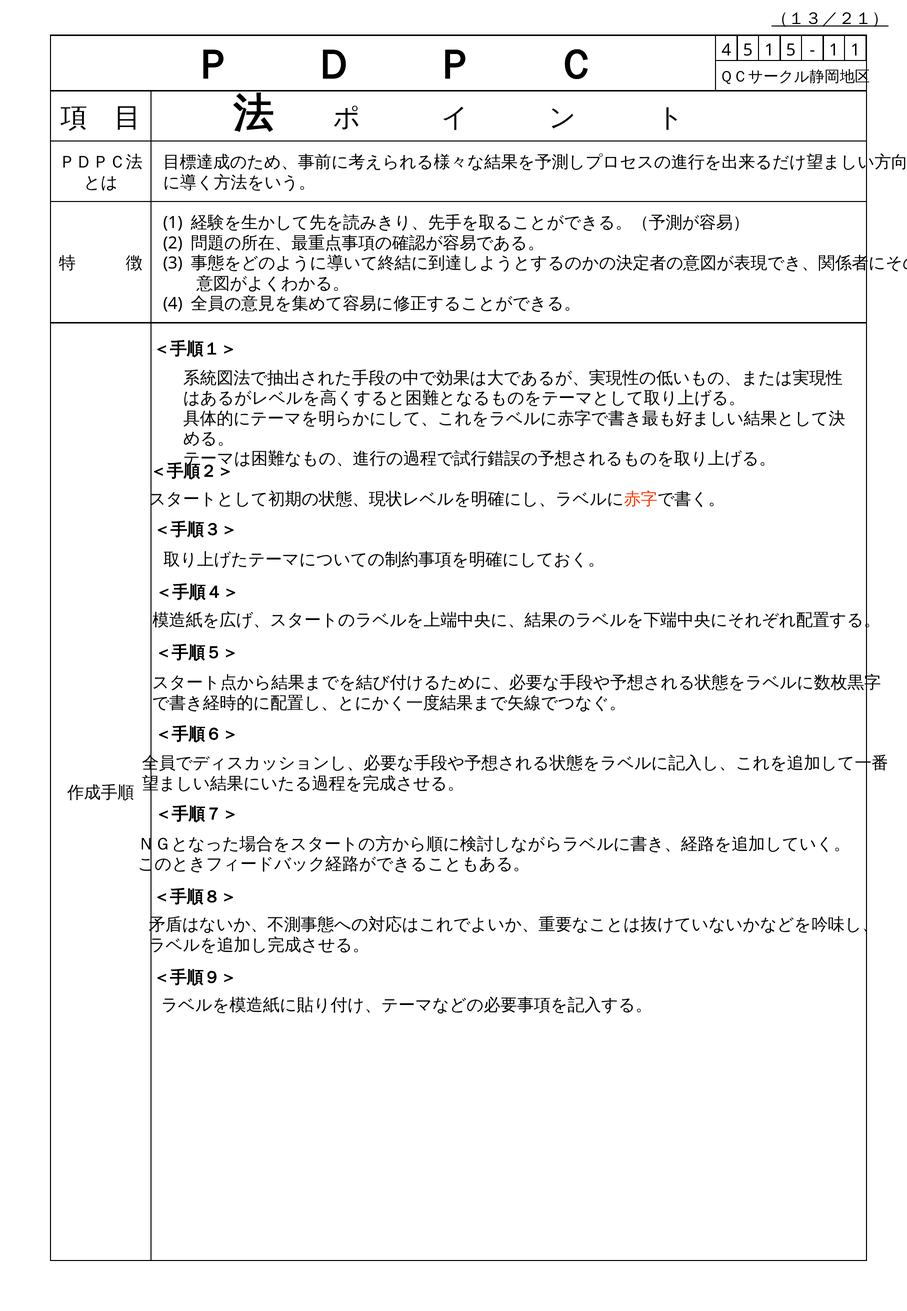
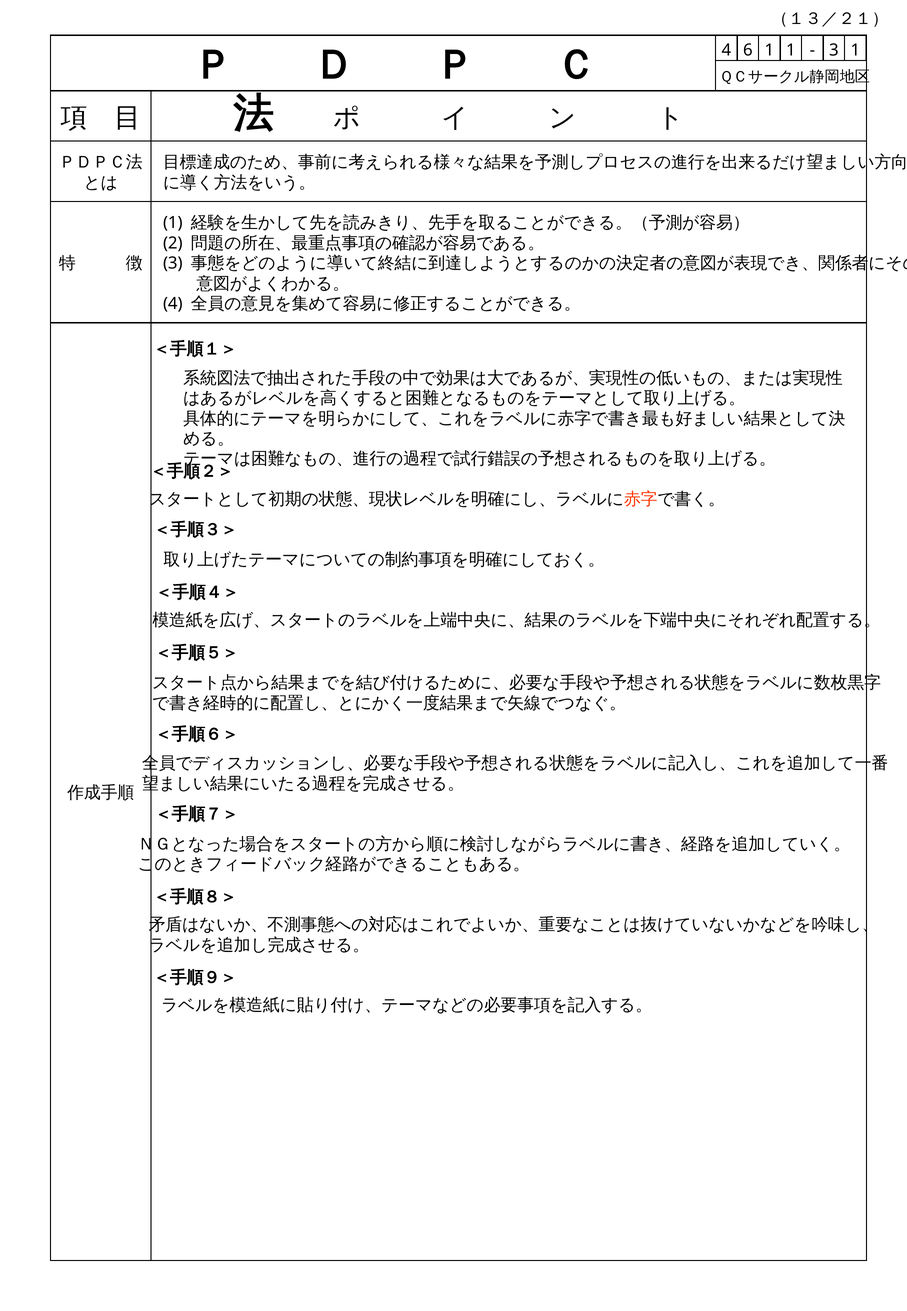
（１３／２１） underline: present -> none
4 5: 5 -> 6
1 5: 5 -> 1
1 at (834, 50): 1 -> 3
